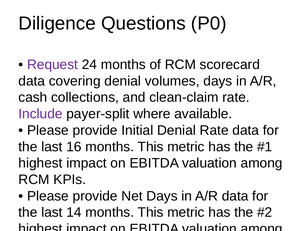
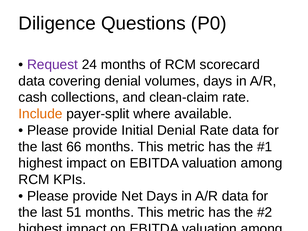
Include colour: purple -> orange
16: 16 -> 66
14: 14 -> 51
